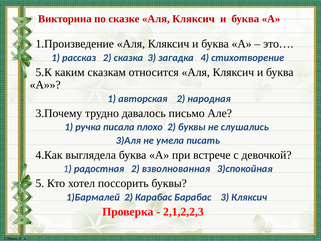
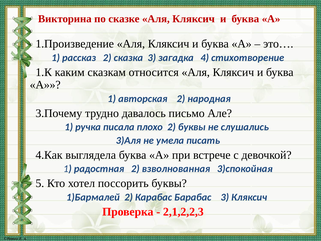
5.К: 5.К -> 1.К
